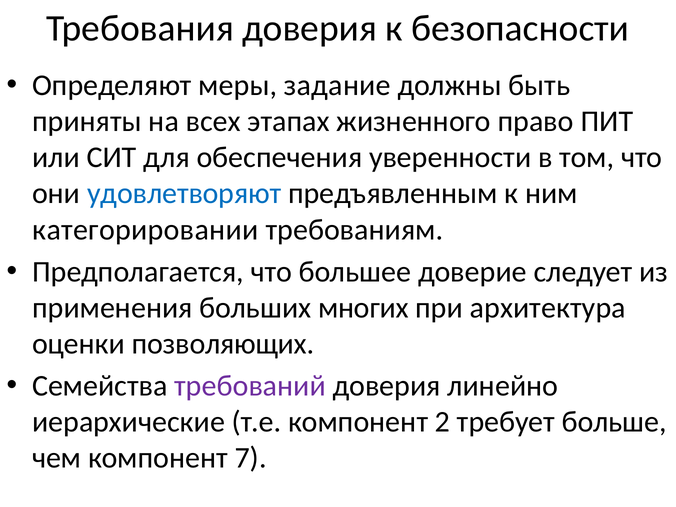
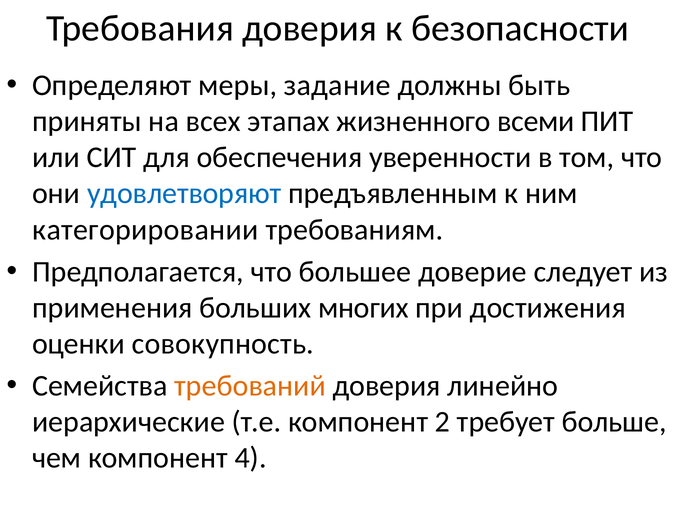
право: право -> всеми
архитектура: архитектура -> достижения
позволяющих: позволяющих -> совокупность
требований colour: purple -> orange
7: 7 -> 4
